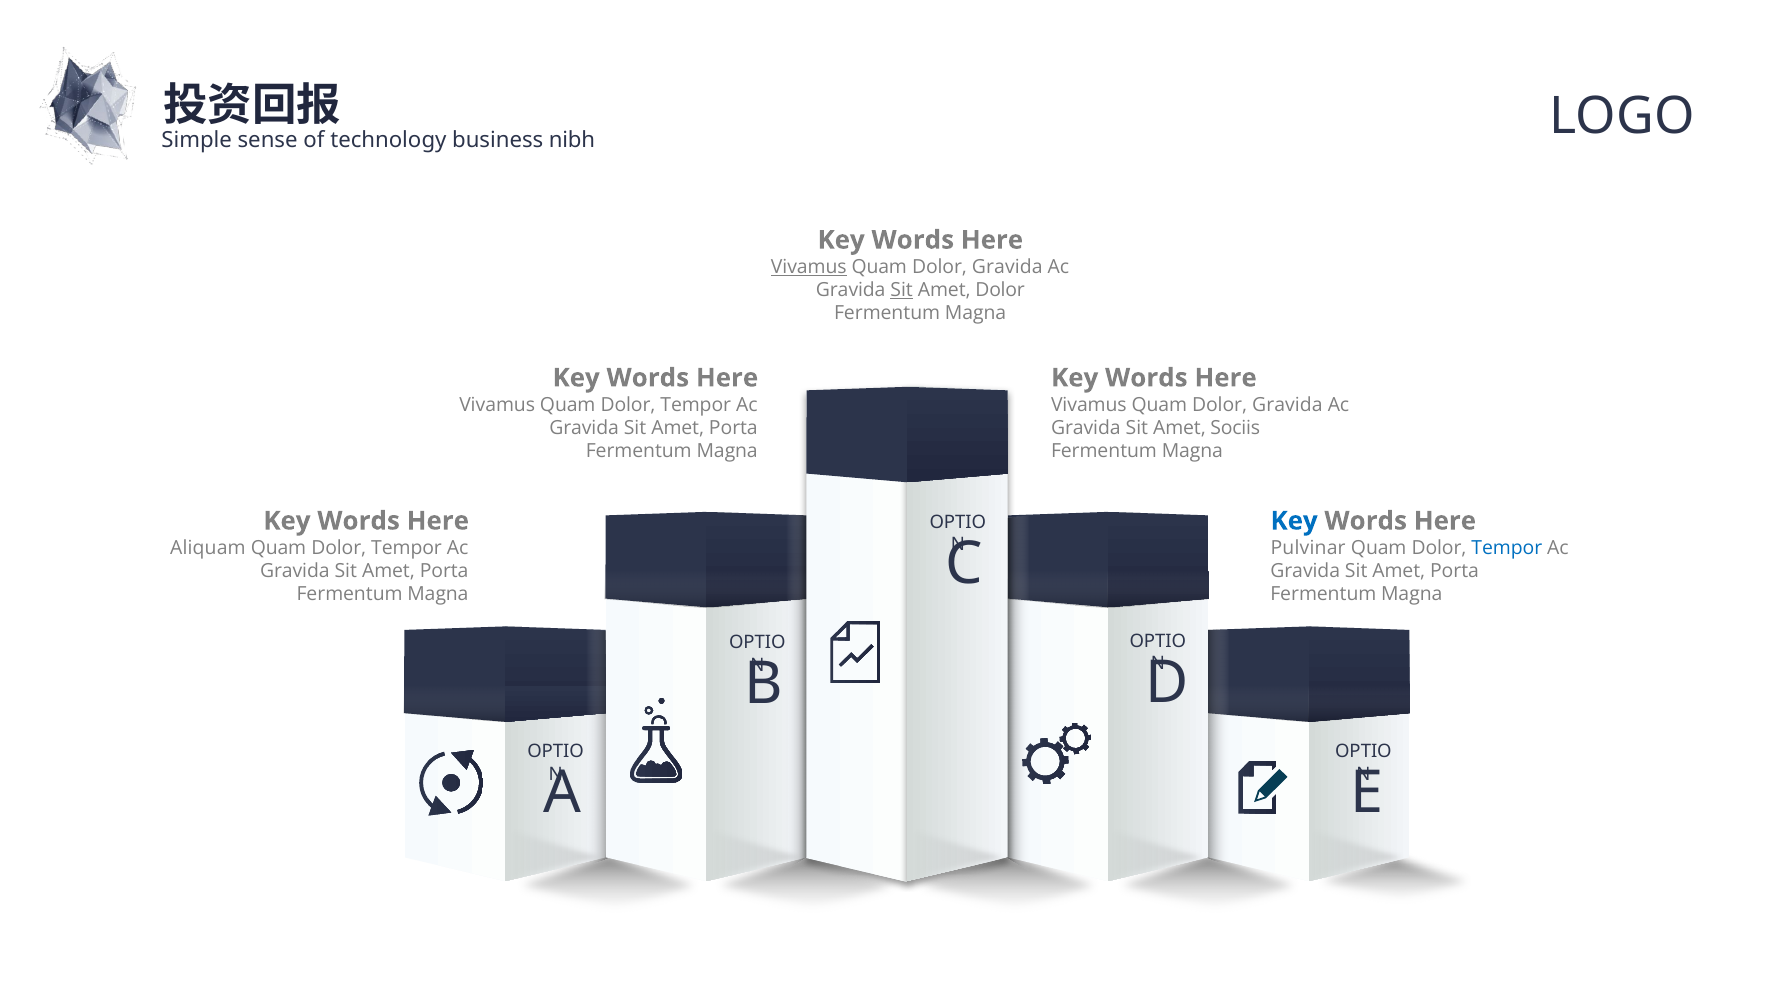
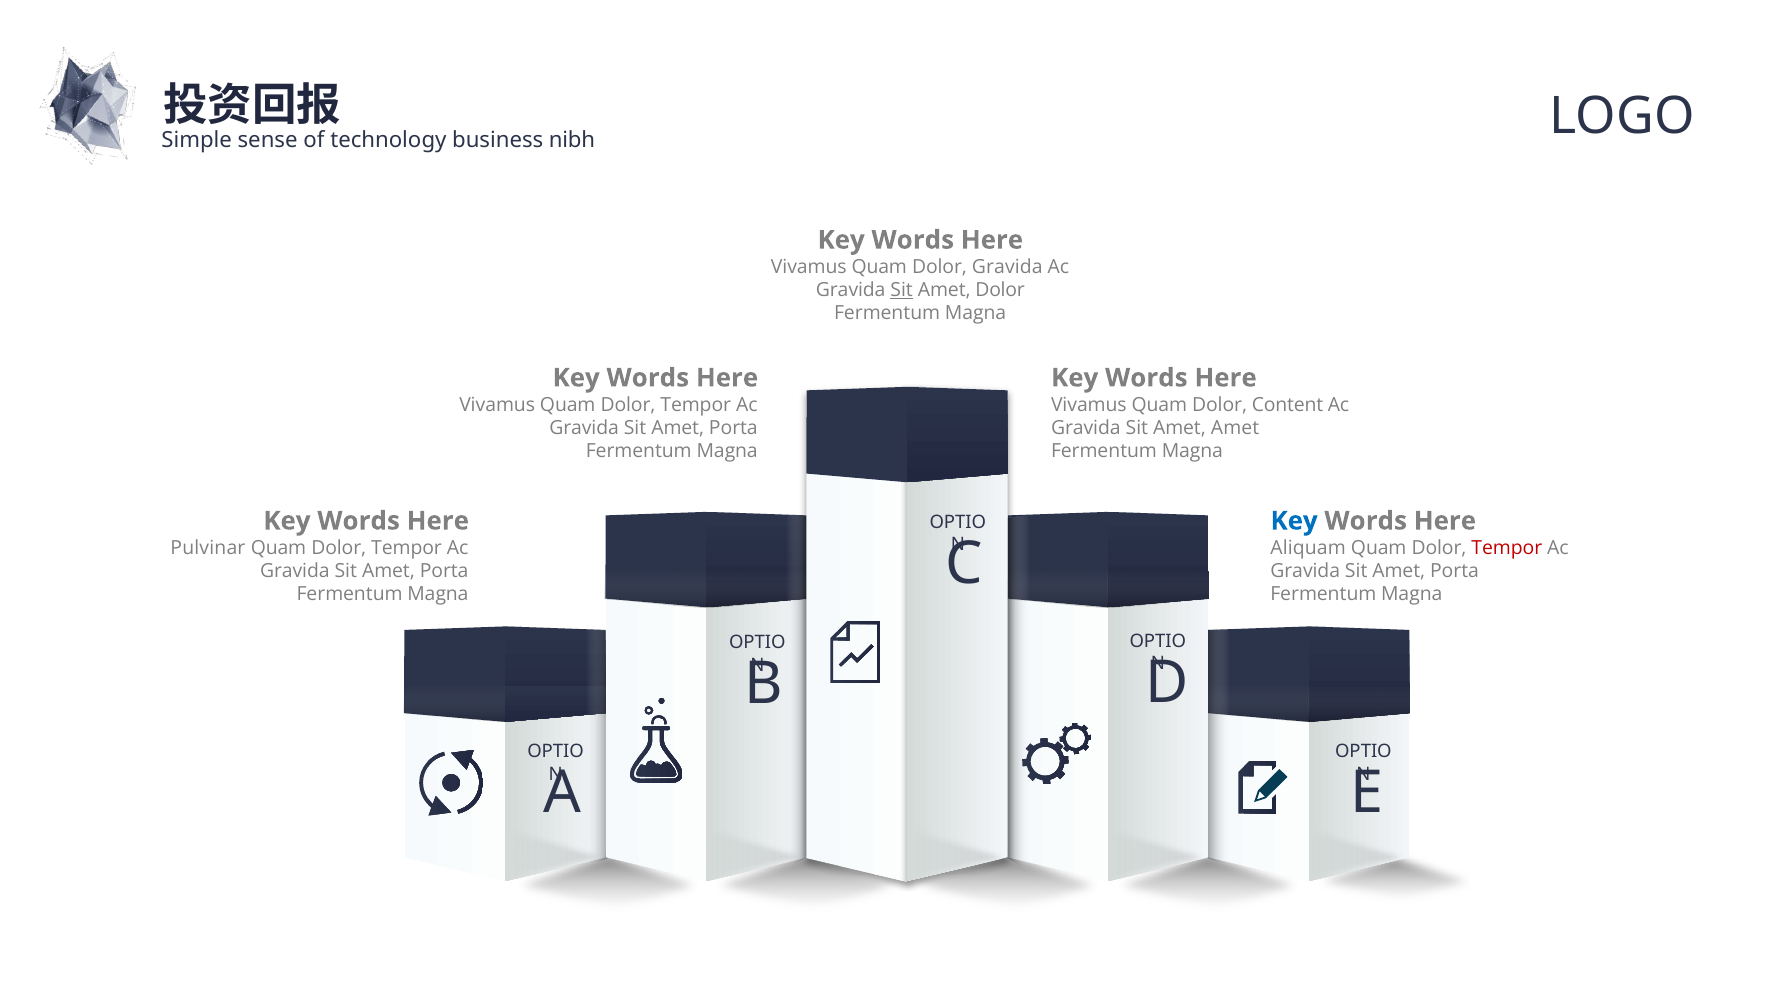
Vivamus at (809, 267) underline: present -> none
Gravida at (1287, 405): Gravida -> Content
Amet Sociis: Sociis -> Amet
Aliquam: Aliquam -> Pulvinar
Pulvinar: Pulvinar -> Aliquam
Tempor at (1507, 548) colour: blue -> red
